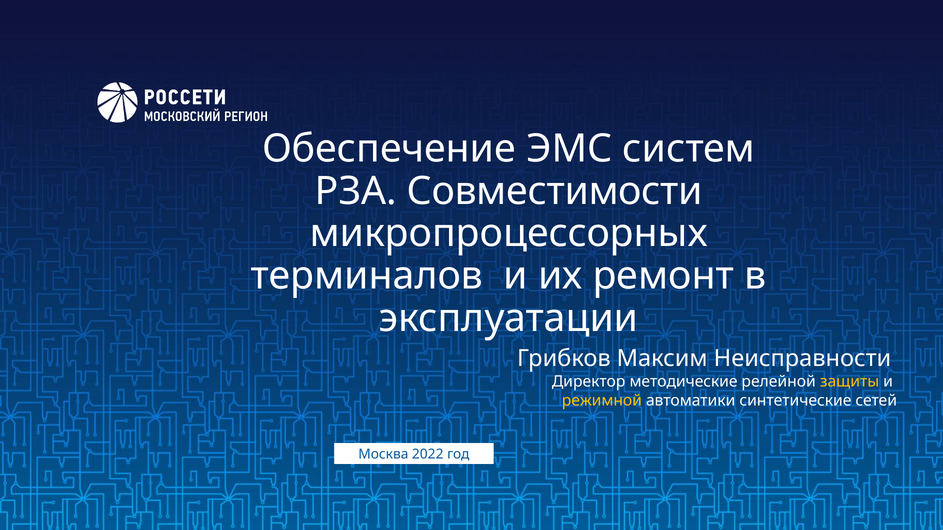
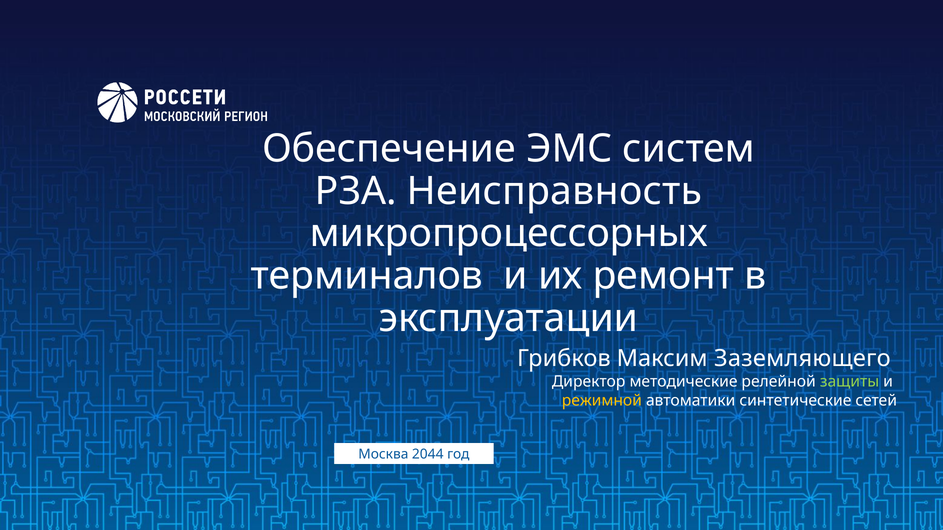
Совместимости: Совместимости -> Неисправность
Неисправности: Неисправности -> Заземляющего
защиты colour: yellow -> light green
2022: 2022 -> 2044
